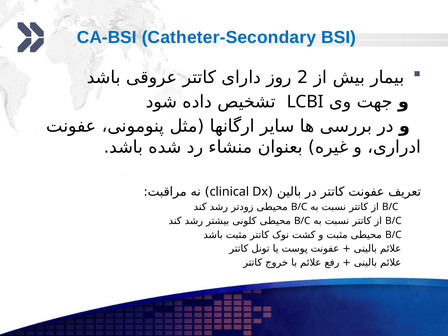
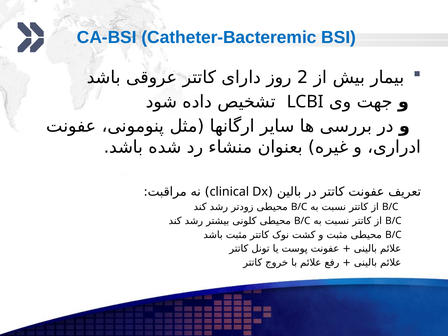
Catheter-Secondary: Catheter-Secondary -> Catheter-Bacteremic
